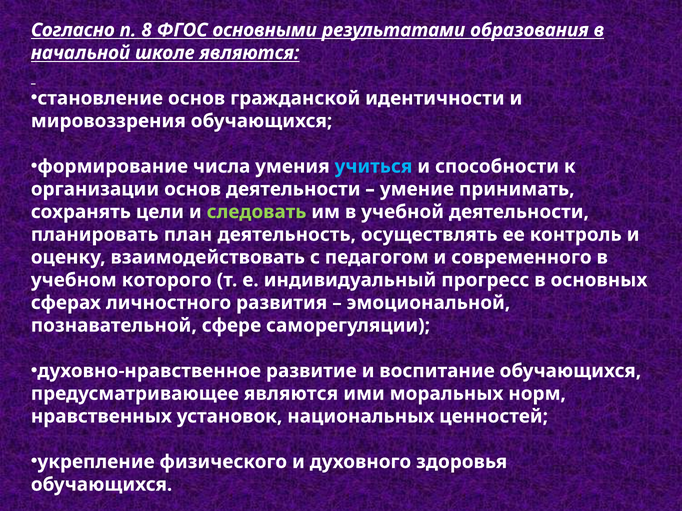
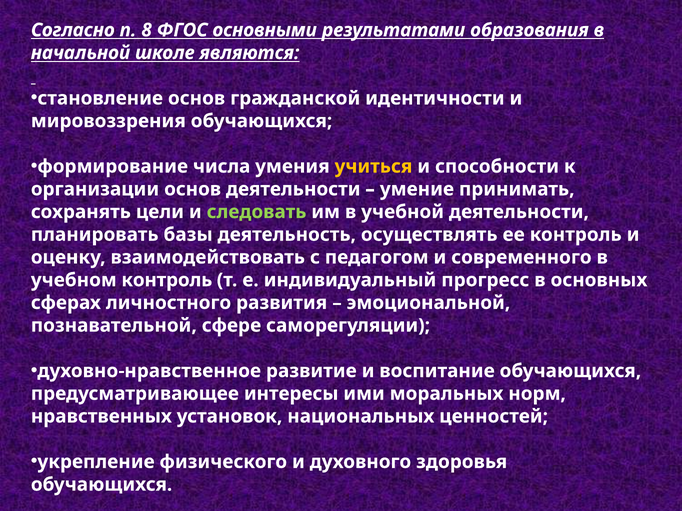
учиться colour: light blue -> yellow
план: план -> базы
учебном которого: которого -> контроль
предусматривающее являются: являются -> интересы
